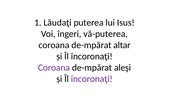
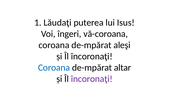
vă-puterea: vă-puterea -> vă-coroana
altar: altar -> aleşi
Coroana at (54, 68) colour: purple -> blue
aleşi: aleşi -> altar
